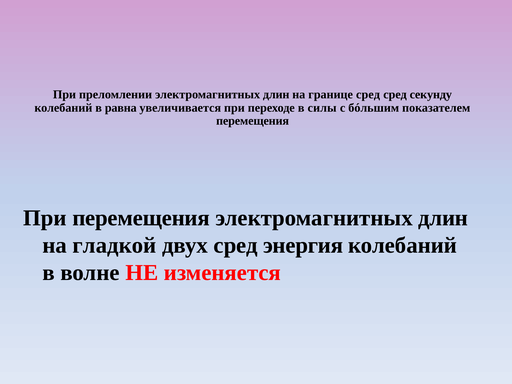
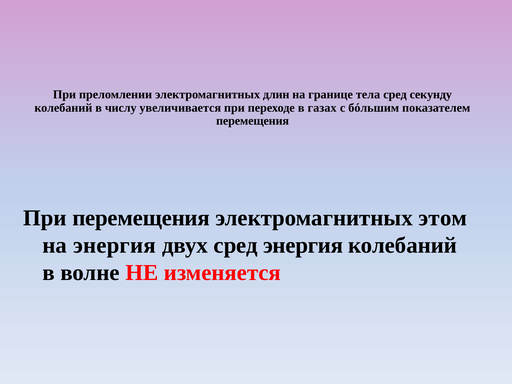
границе сред: сред -> тела
равна: равна -> числу
силы: силы -> газах
длин at (443, 218): длин -> этом
на гладкой: гладкой -> энергия
